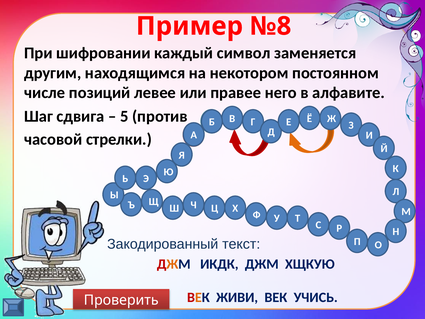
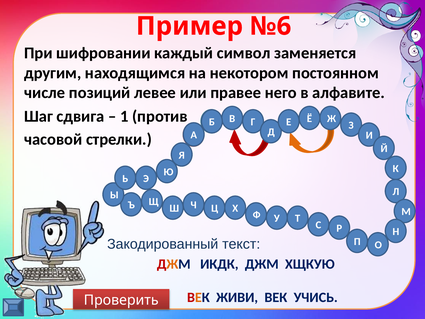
№8: №8 -> №6
5: 5 -> 1
